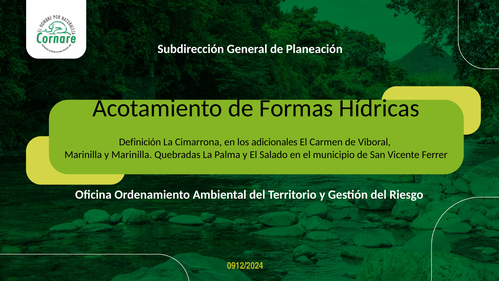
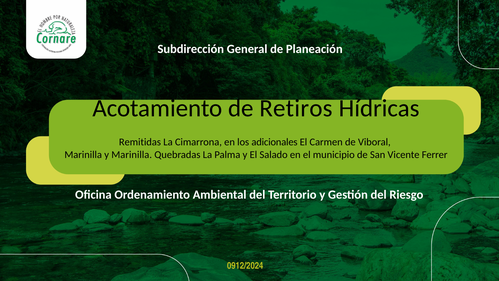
Formas: Formas -> Retiros
Definición: Definición -> Remitidas
